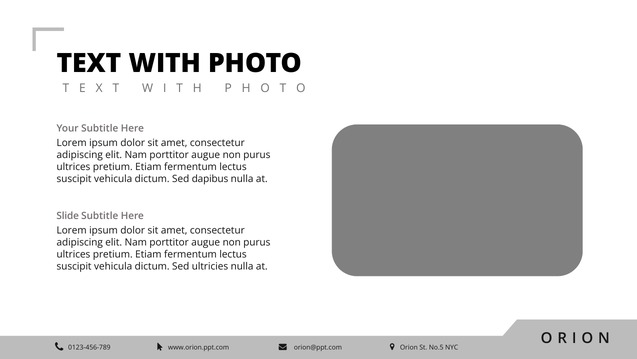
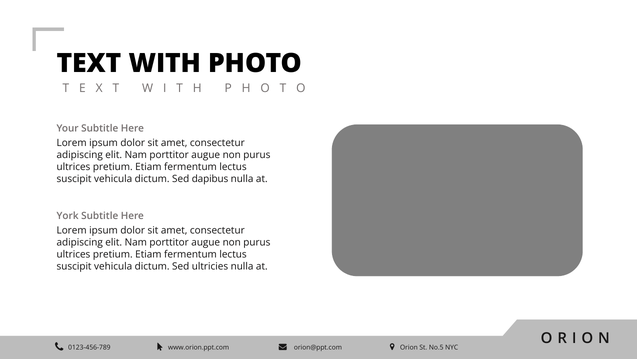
Slide: Slide -> York
